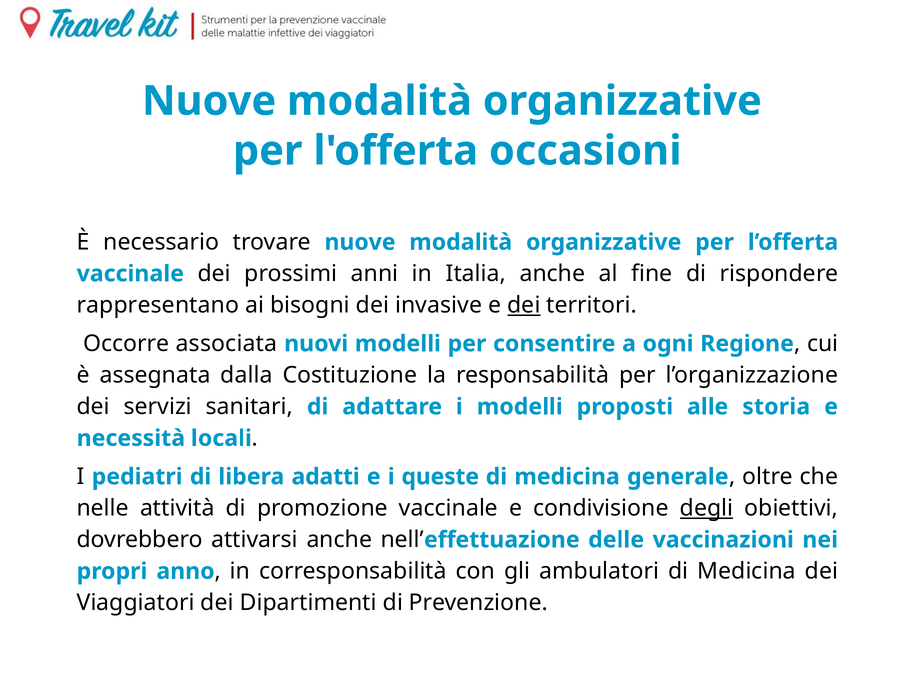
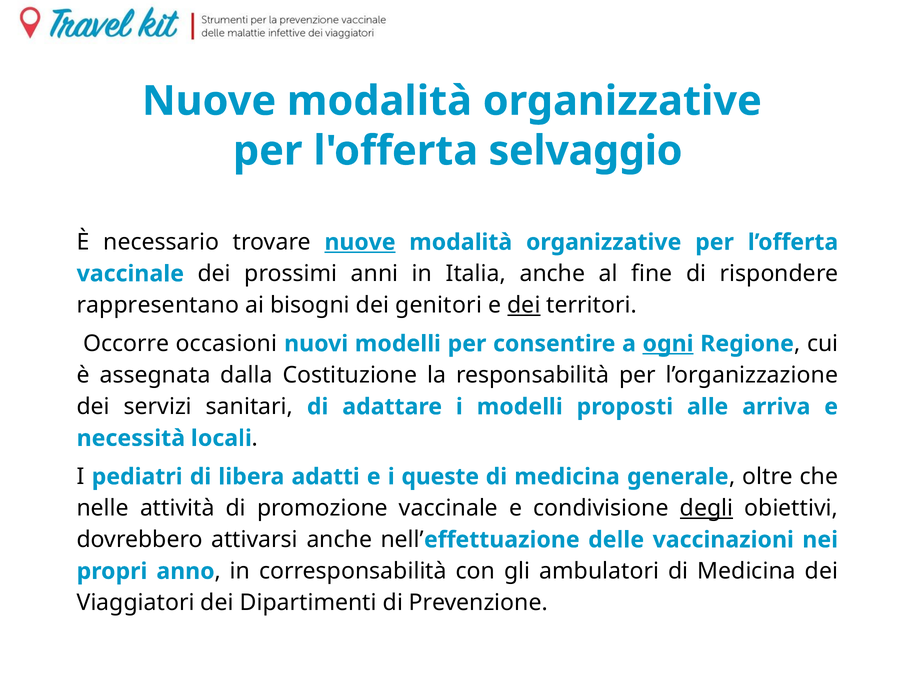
occasioni: occasioni -> selvaggio
nuove at (360, 242) underline: none -> present
invasive: invasive -> genitori
associata: associata -> occasioni
ogni underline: none -> present
storia: storia -> arriva
